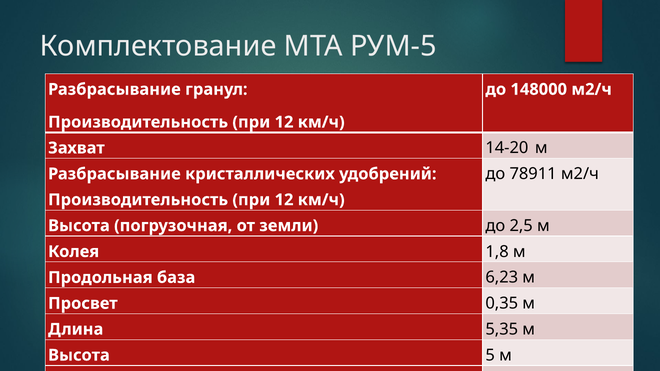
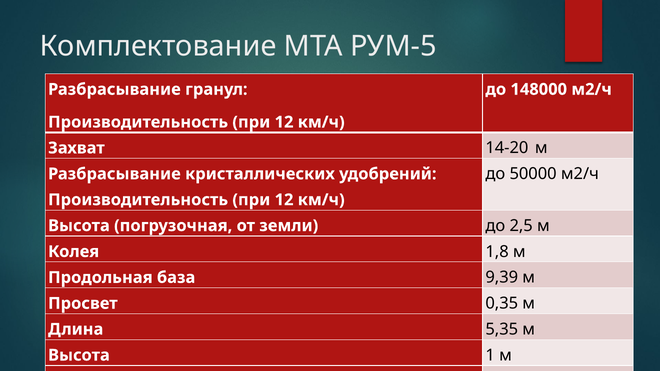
78911: 78911 -> 50000
6,23: 6,23 -> 9,39
5: 5 -> 1
